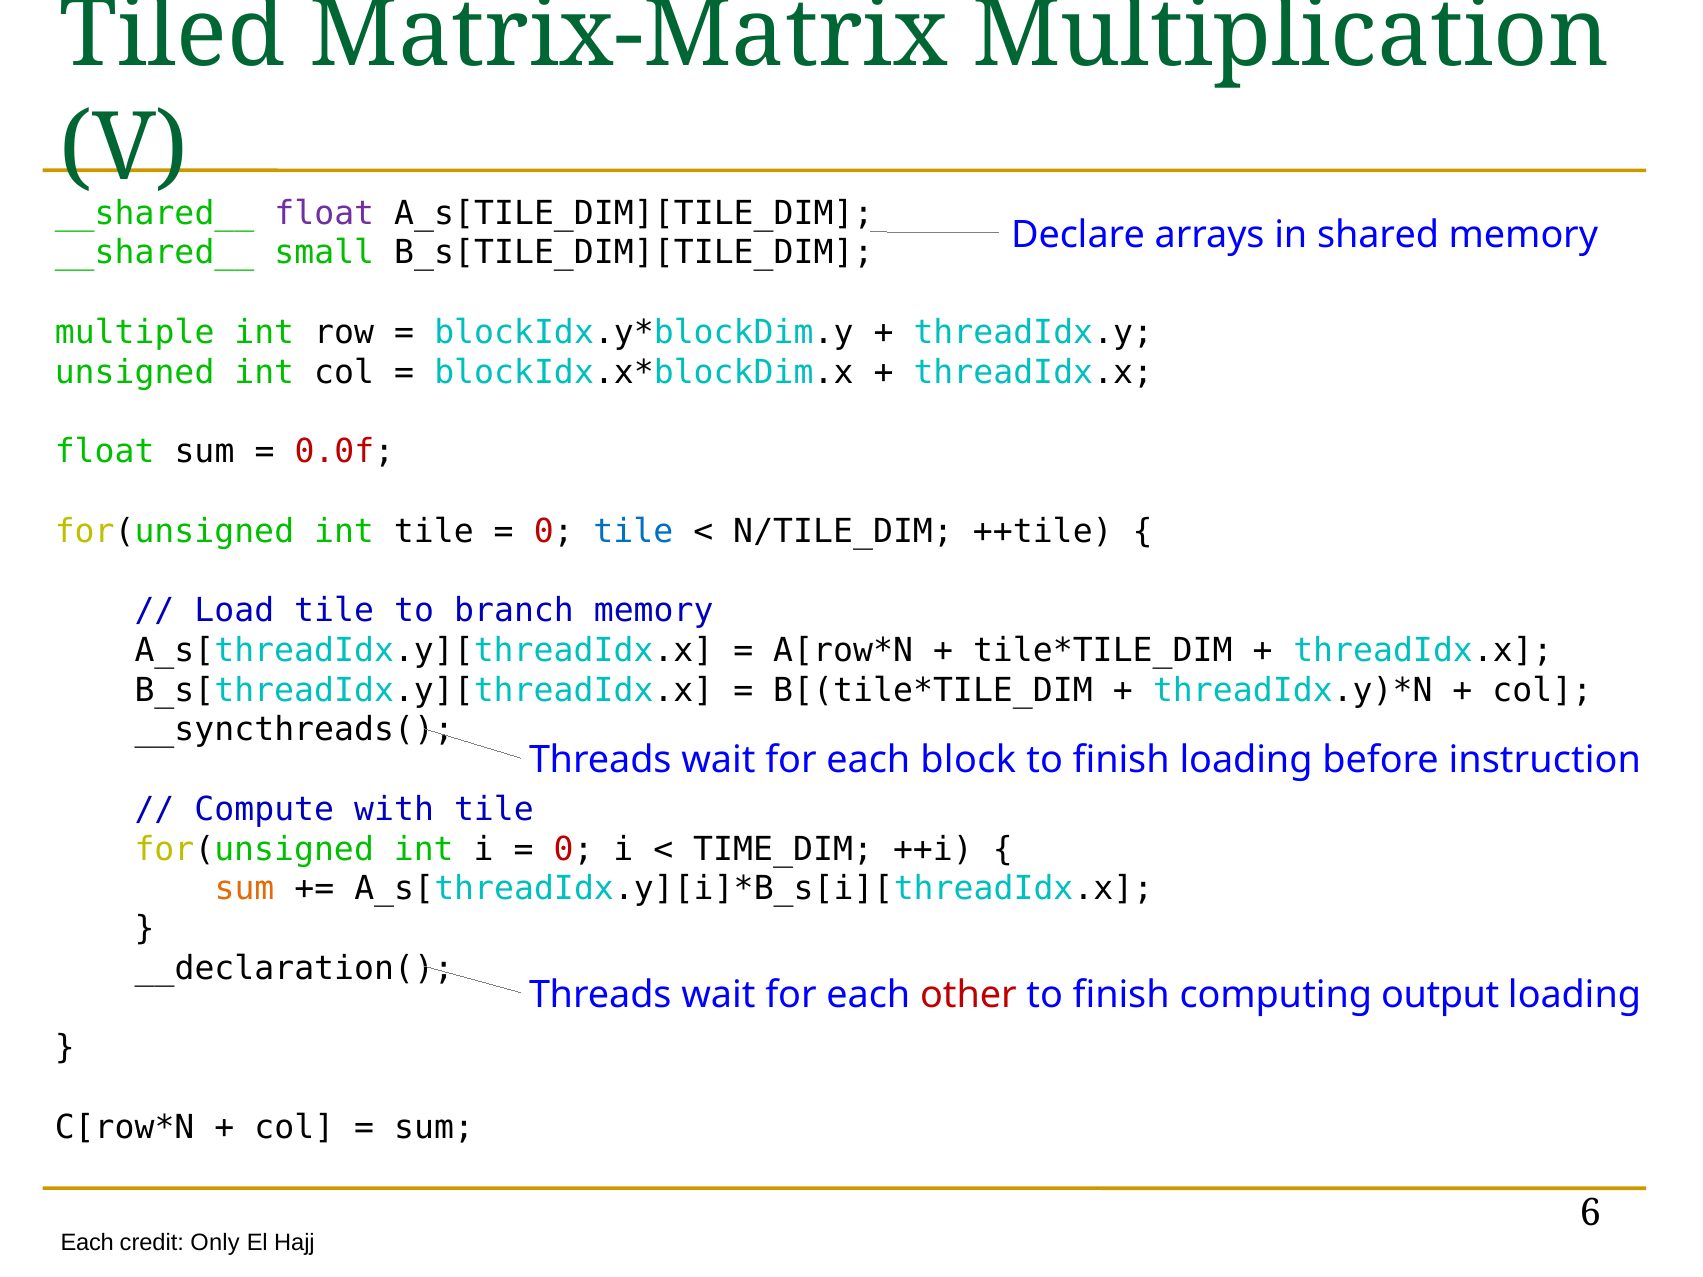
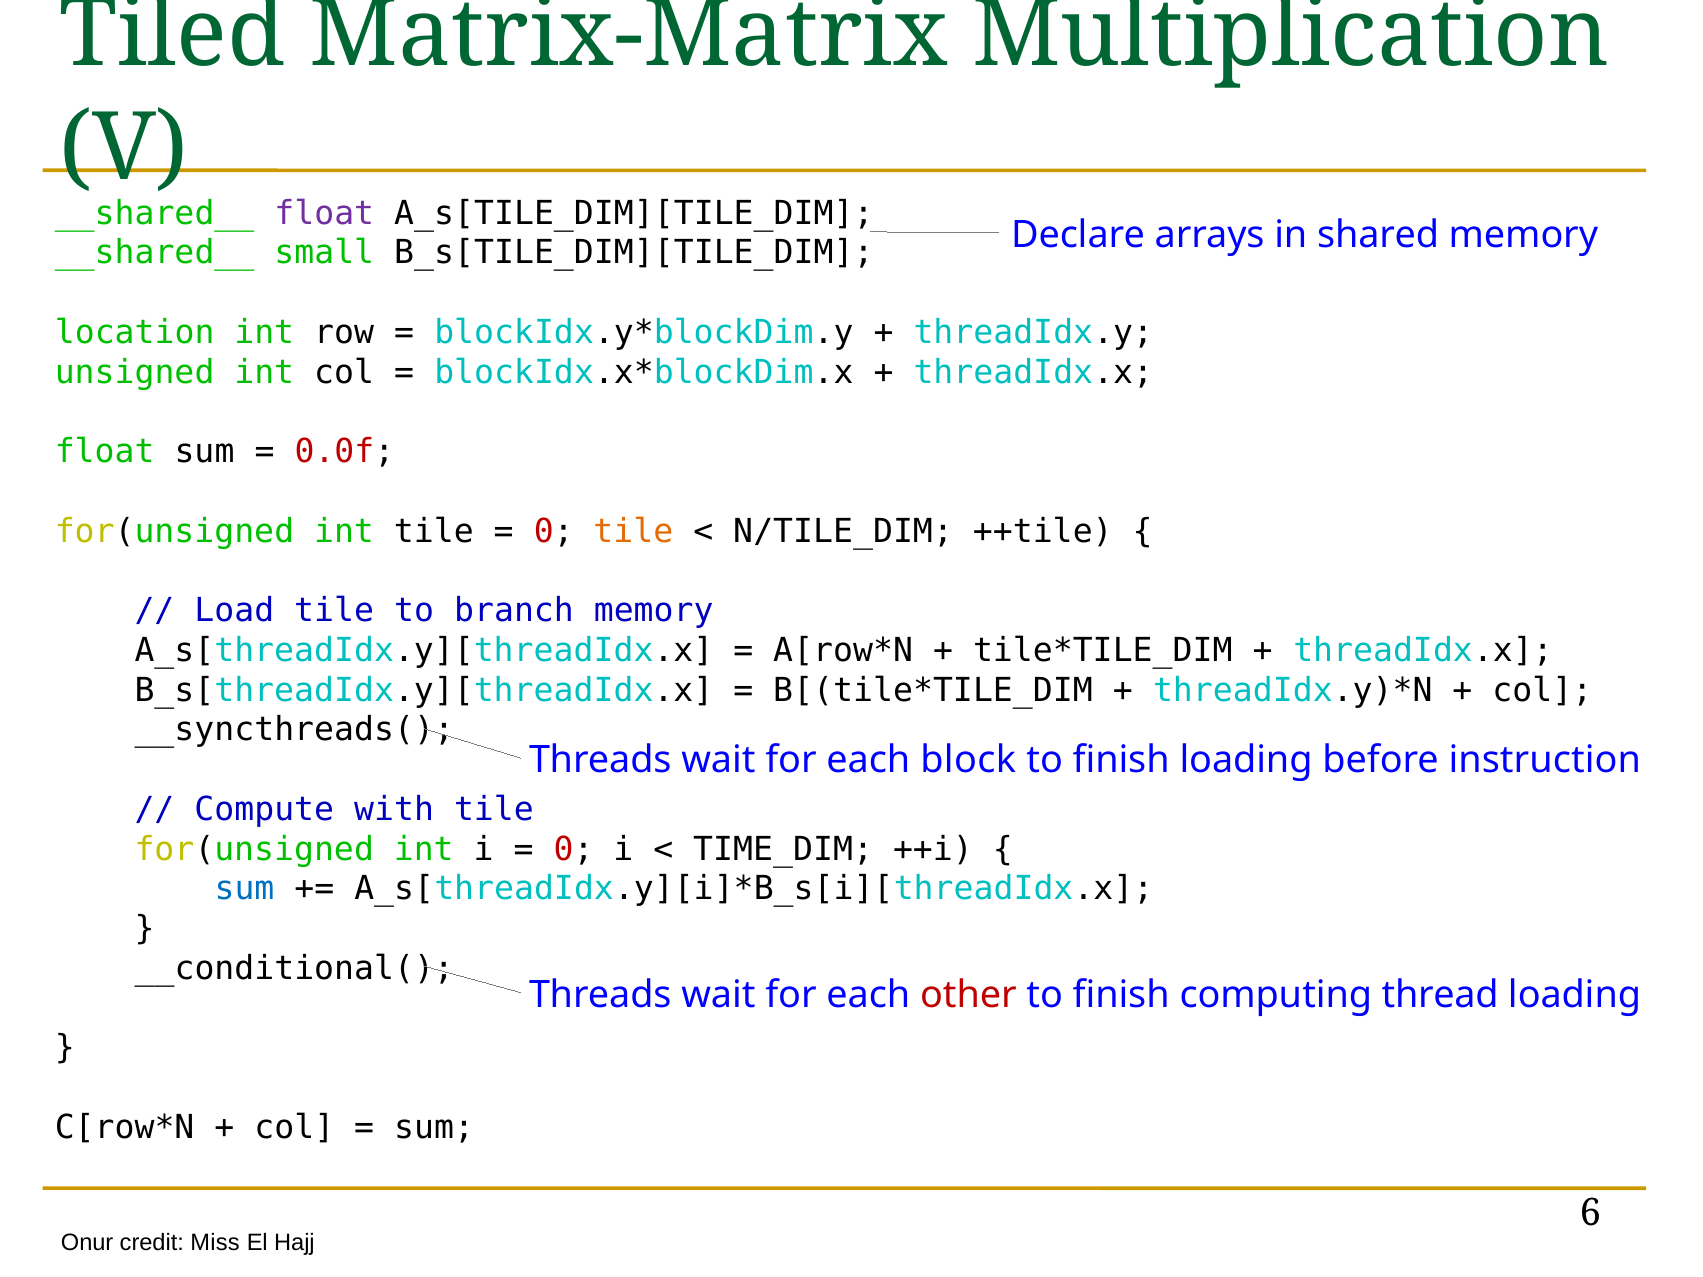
multiple: multiple -> location
tile at (633, 531) colour: blue -> orange
sum at (244, 889) colour: orange -> blue
__declaration(: __declaration( -> __conditional(
output: output -> thread
Each at (87, 1242): Each -> Onur
Only: Only -> Miss
